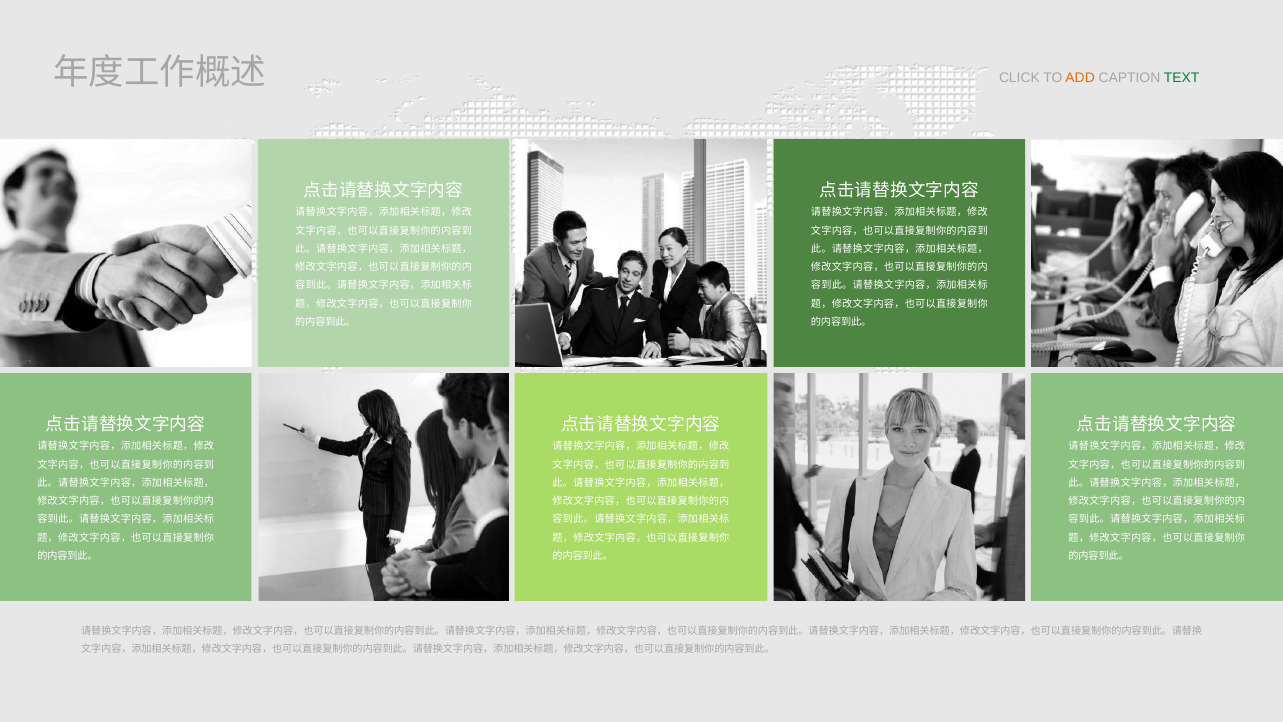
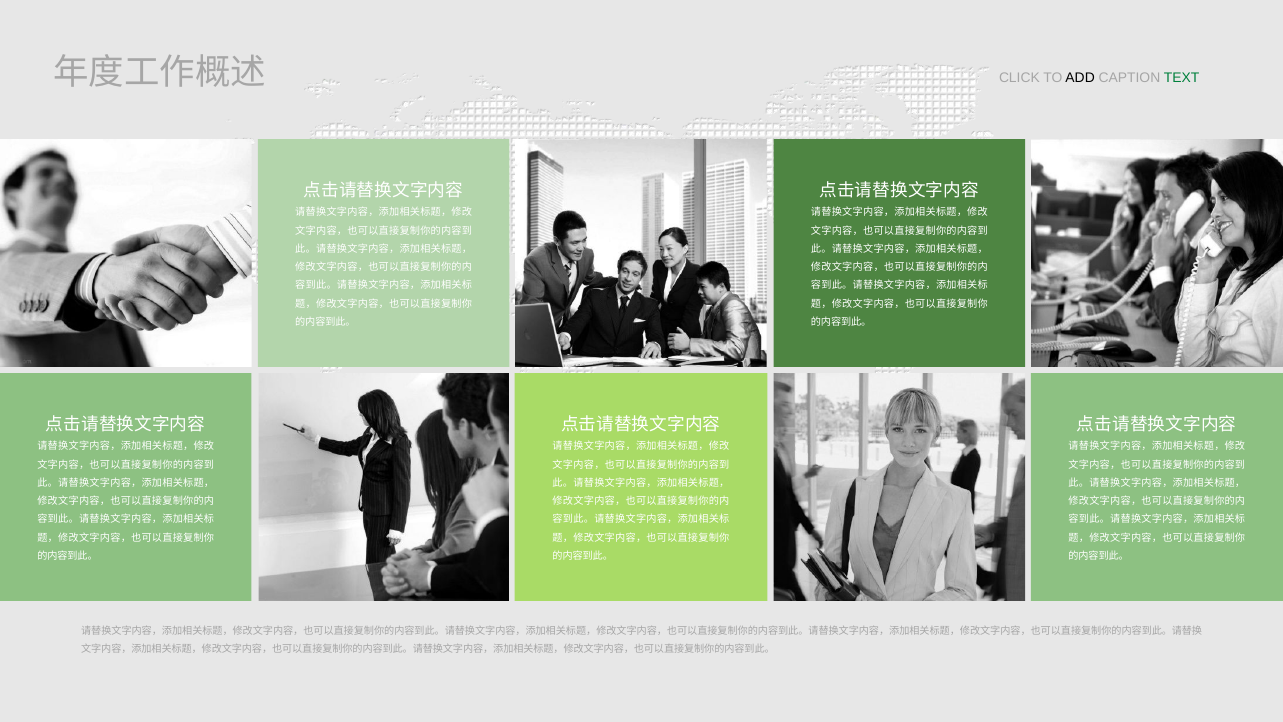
ADD colour: orange -> black
